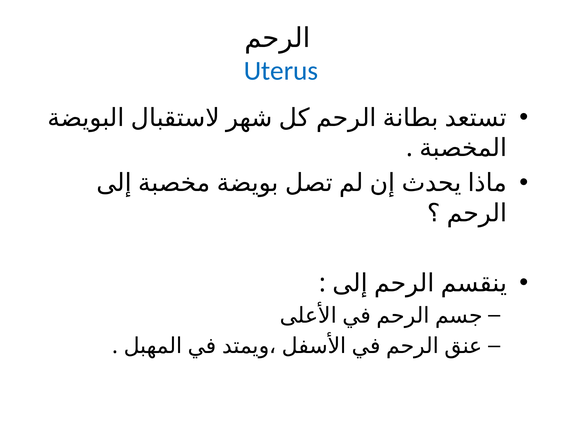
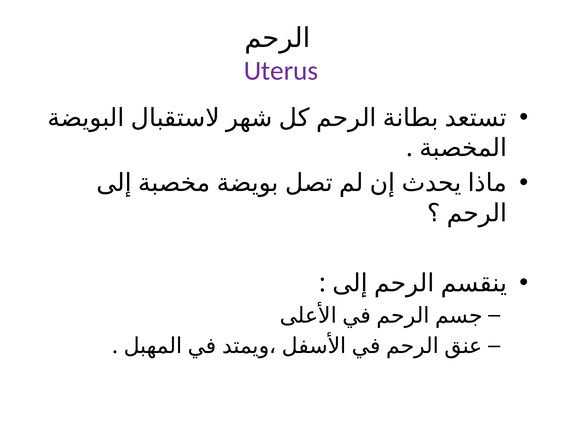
Uterus colour: blue -> purple
